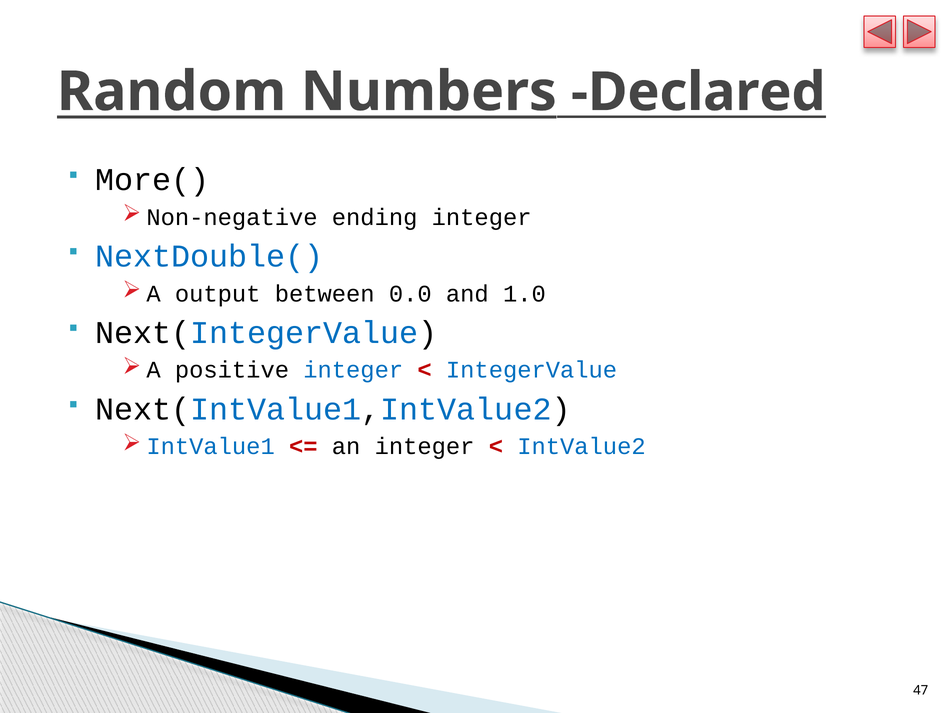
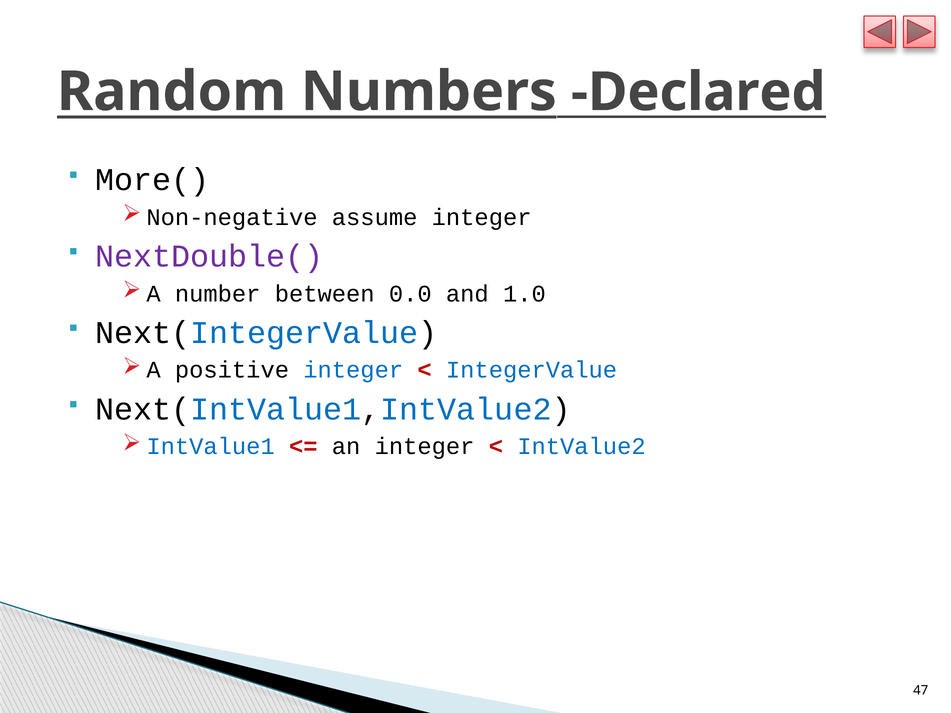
ending: ending -> assume
NextDouble( colour: blue -> purple
output: output -> number
